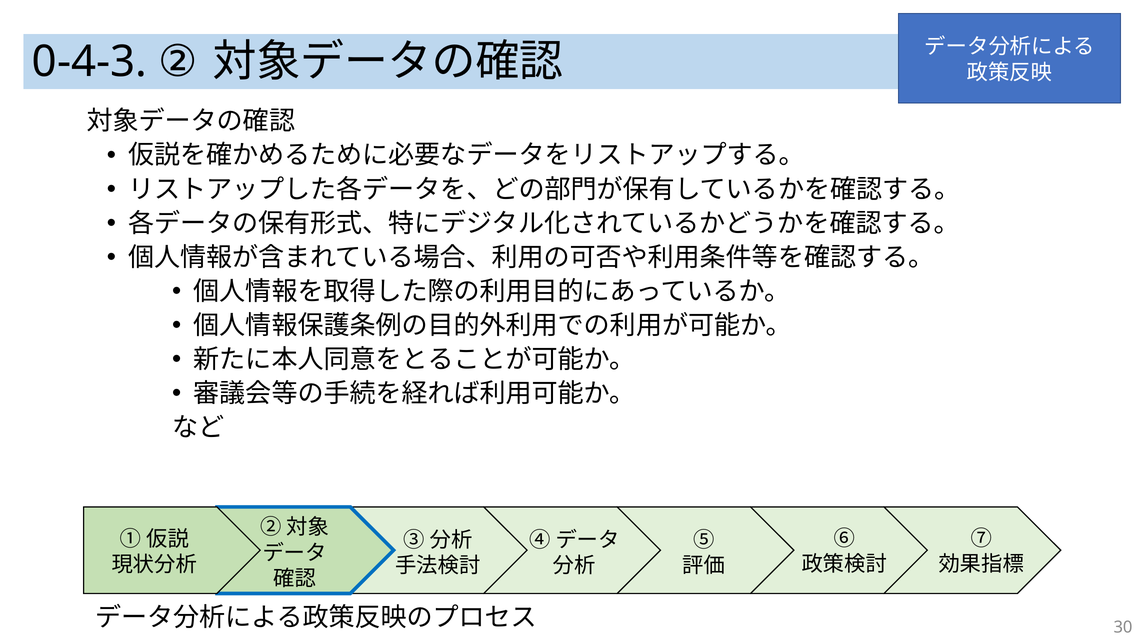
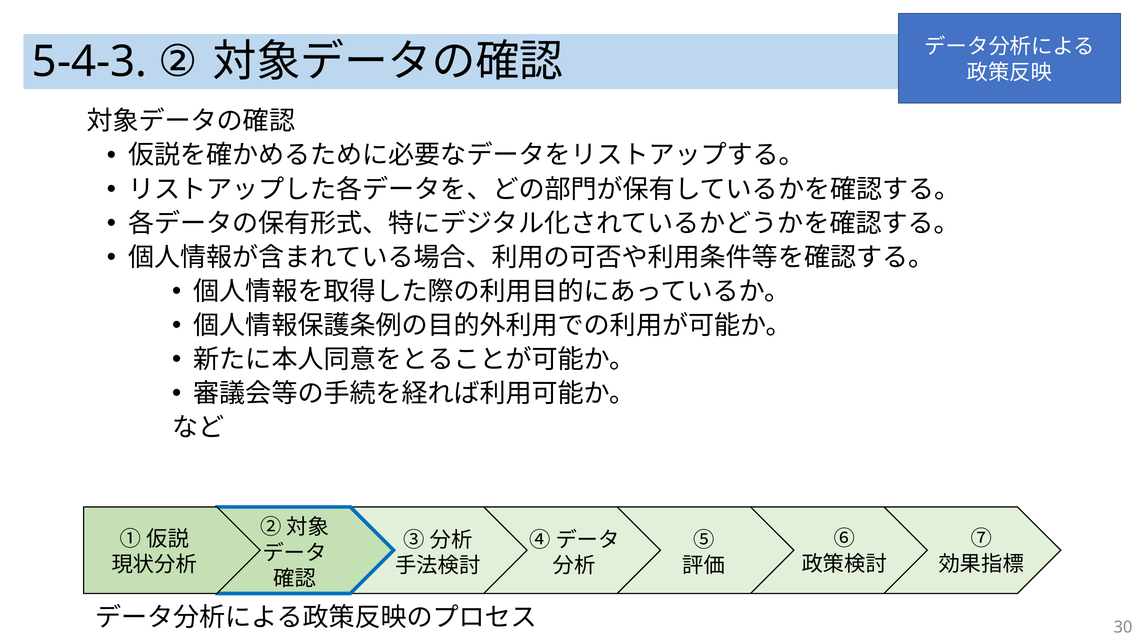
0-4-3: 0-4-3 -> 5-4-3
